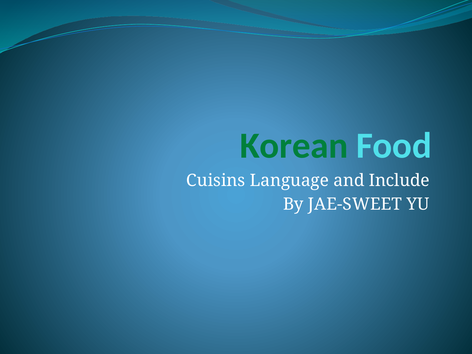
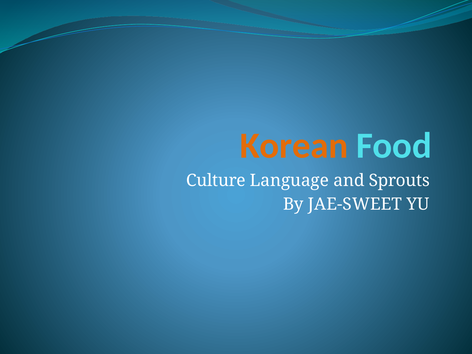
Korean colour: green -> orange
Cuisins: Cuisins -> Culture
Include: Include -> Sprouts
